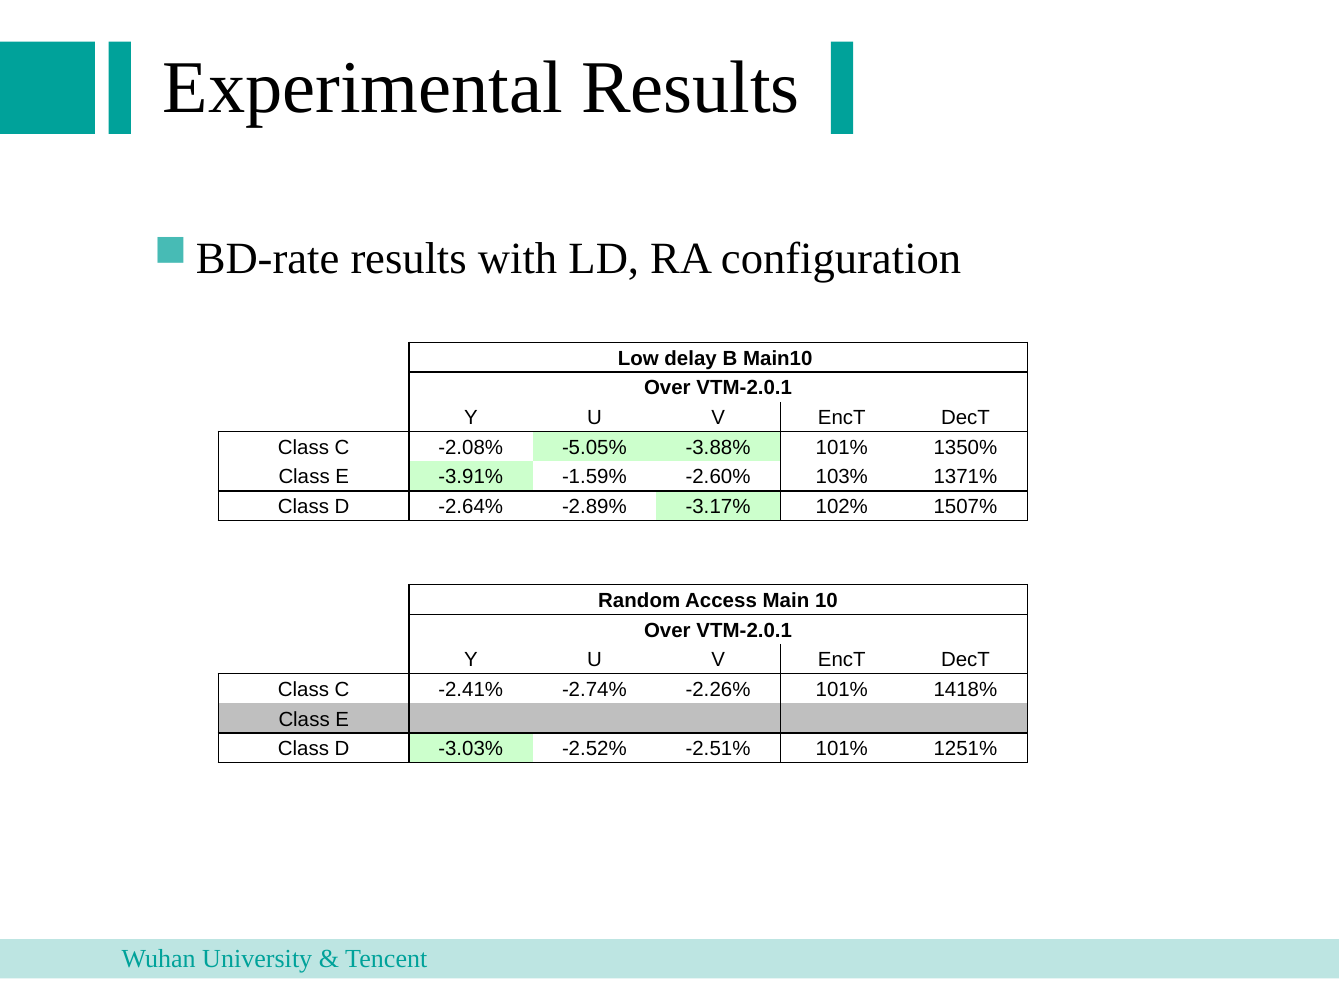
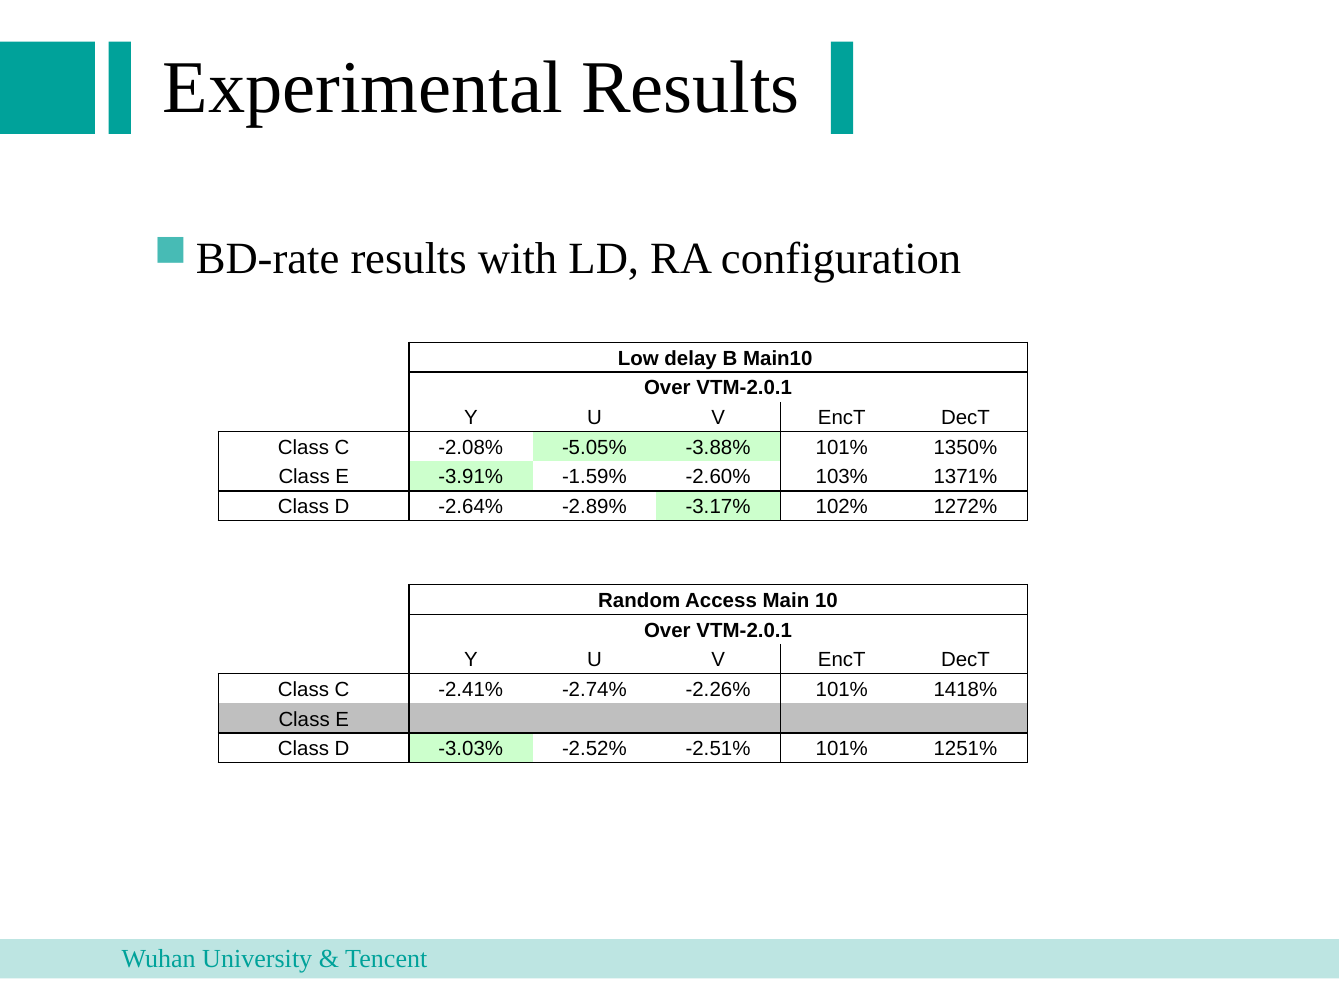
1507%: 1507% -> 1272%
